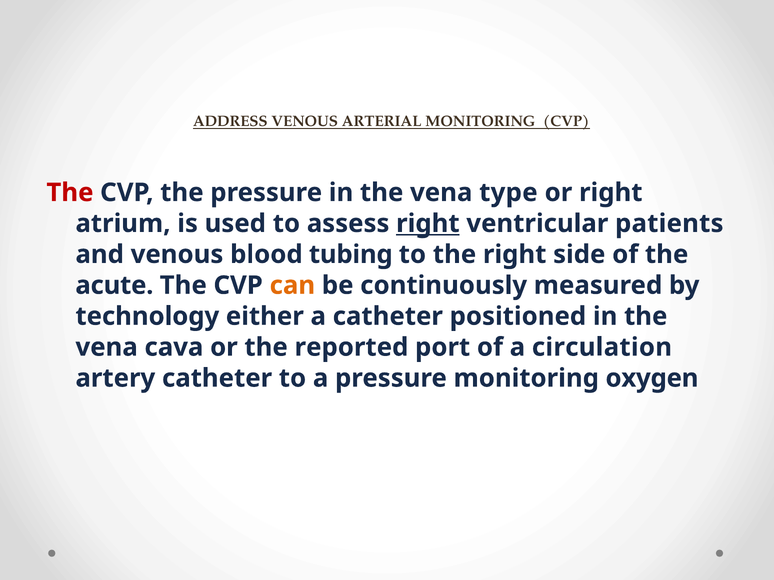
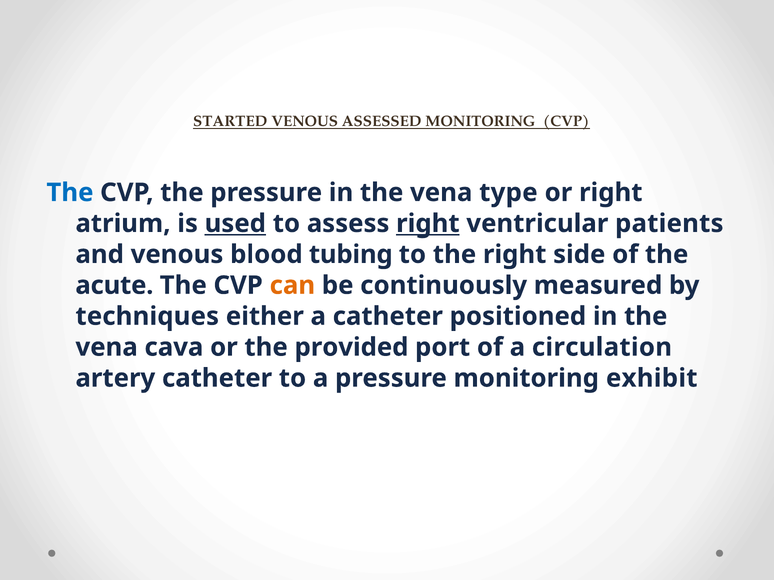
ADDRESS: ADDRESS -> STARTED
ARTERIAL: ARTERIAL -> ASSESSED
The at (70, 193) colour: red -> blue
used underline: none -> present
technology: technology -> techniques
reported: reported -> provided
oxygen: oxygen -> exhibit
